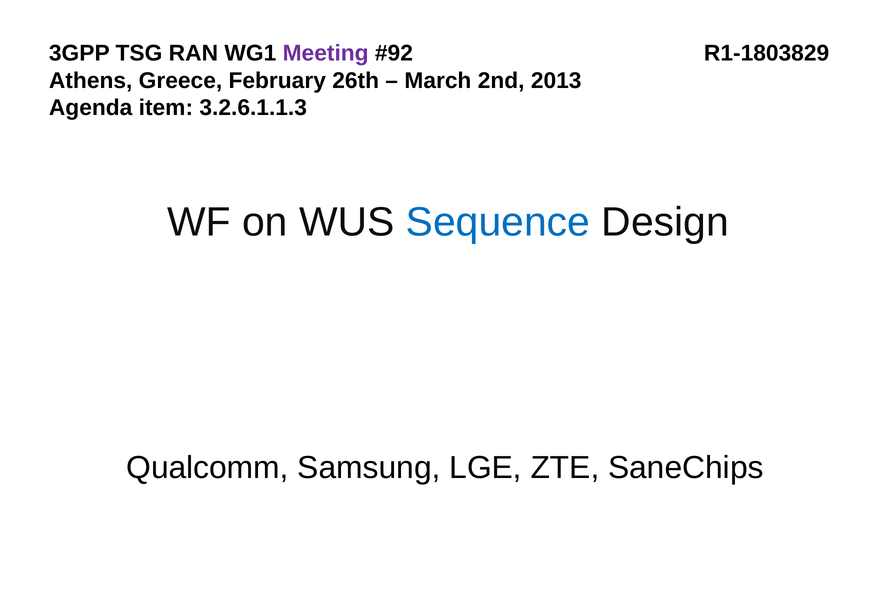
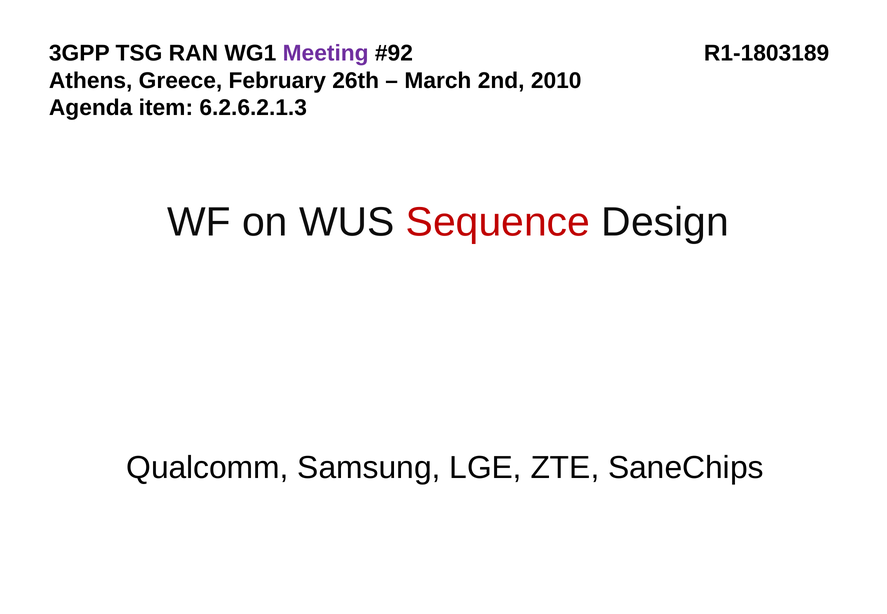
R1-1803829: R1-1803829 -> R1-1803189
2013: 2013 -> 2010
3.2.6.1.1.3: 3.2.6.1.1.3 -> 6.2.6.2.1.3
Sequence colour: blue -> red
